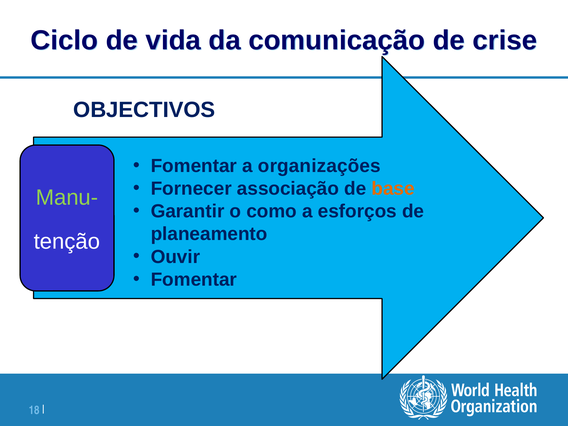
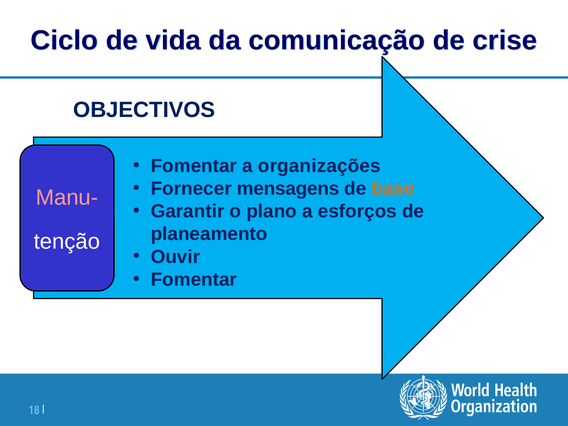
associação: associação -> mensagens
Manu- colour: light green -> pink
como: como -> plano
